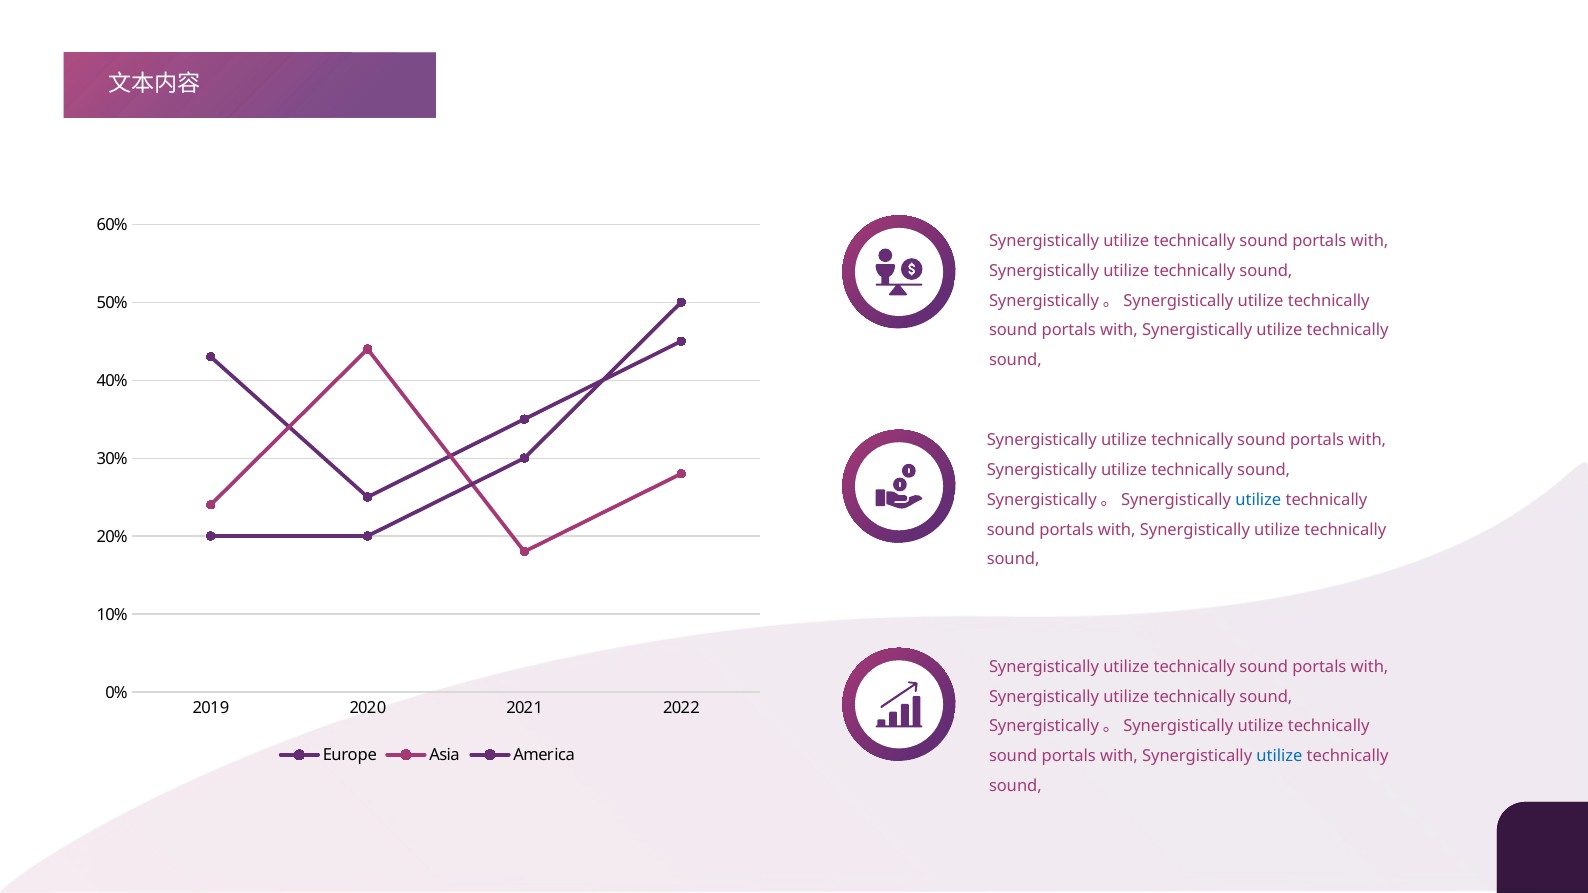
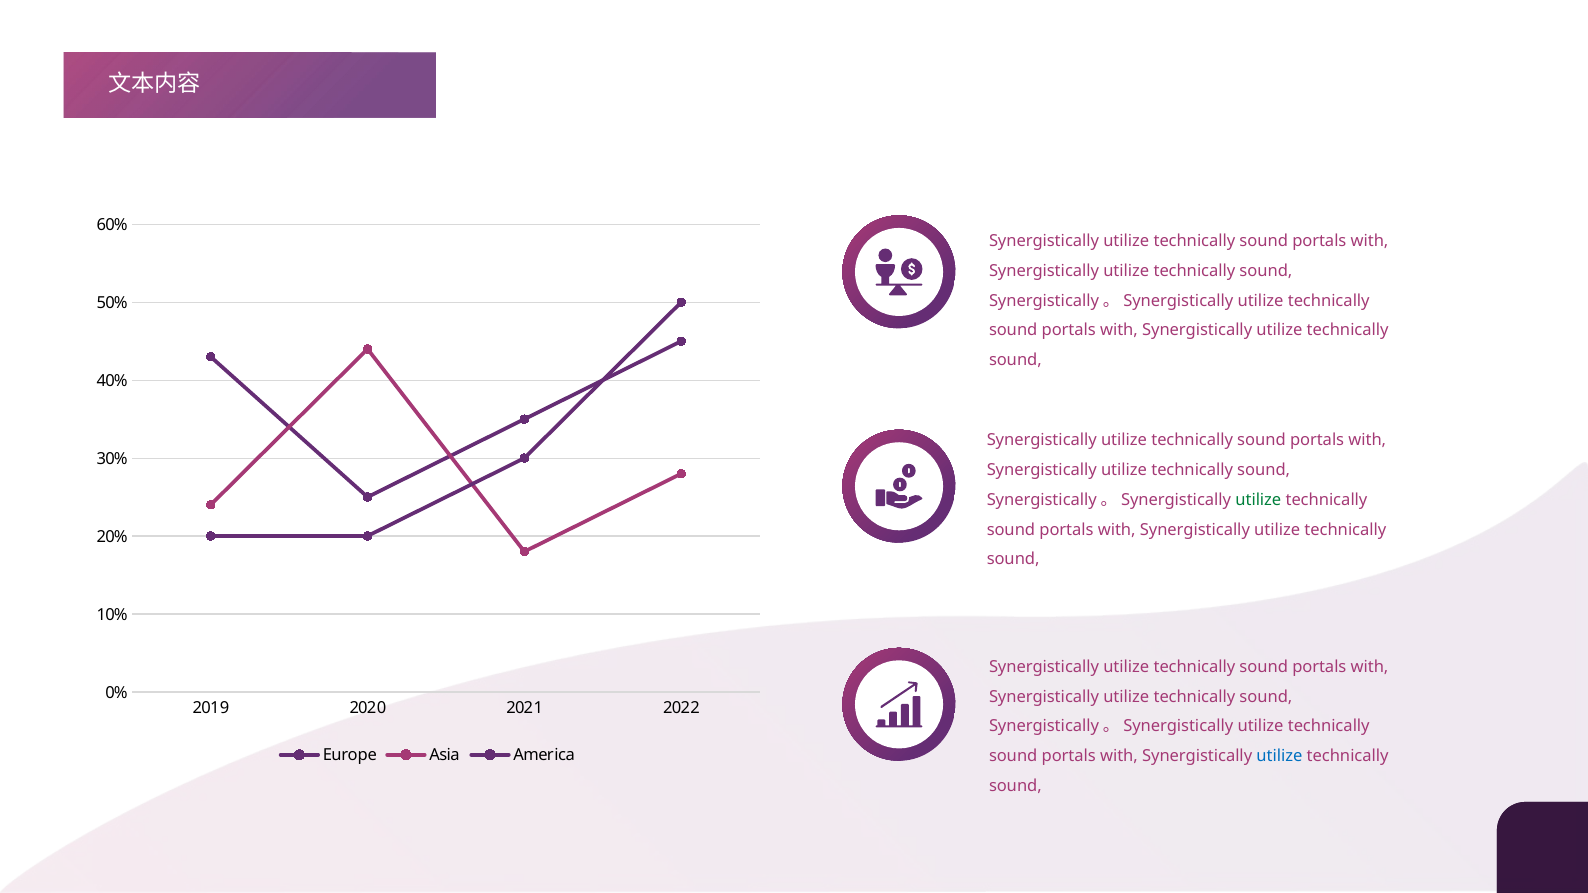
utilize at (1258, 500) colour: blue -> green
